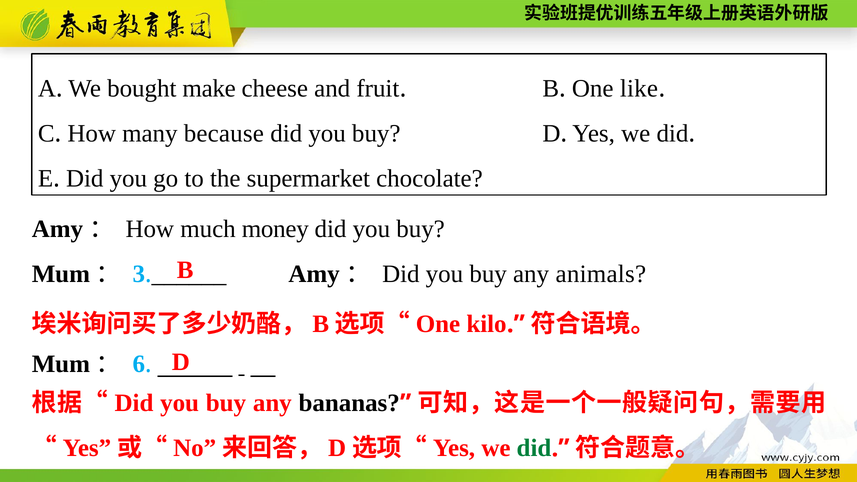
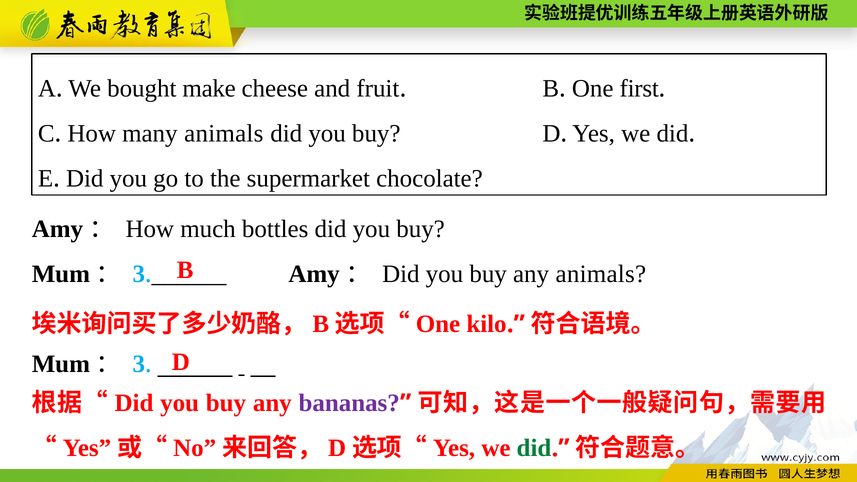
like: like -> first
many because: because -> animals
money: money -> bottles
6 at (139, 364): 6 -> 3
bananas colour: black -> purple
